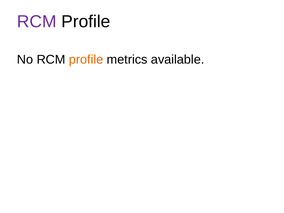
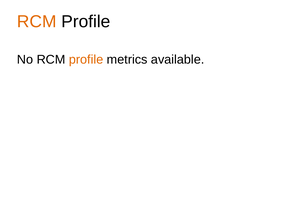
RCM at (37, 22) colour: purple -> orange
